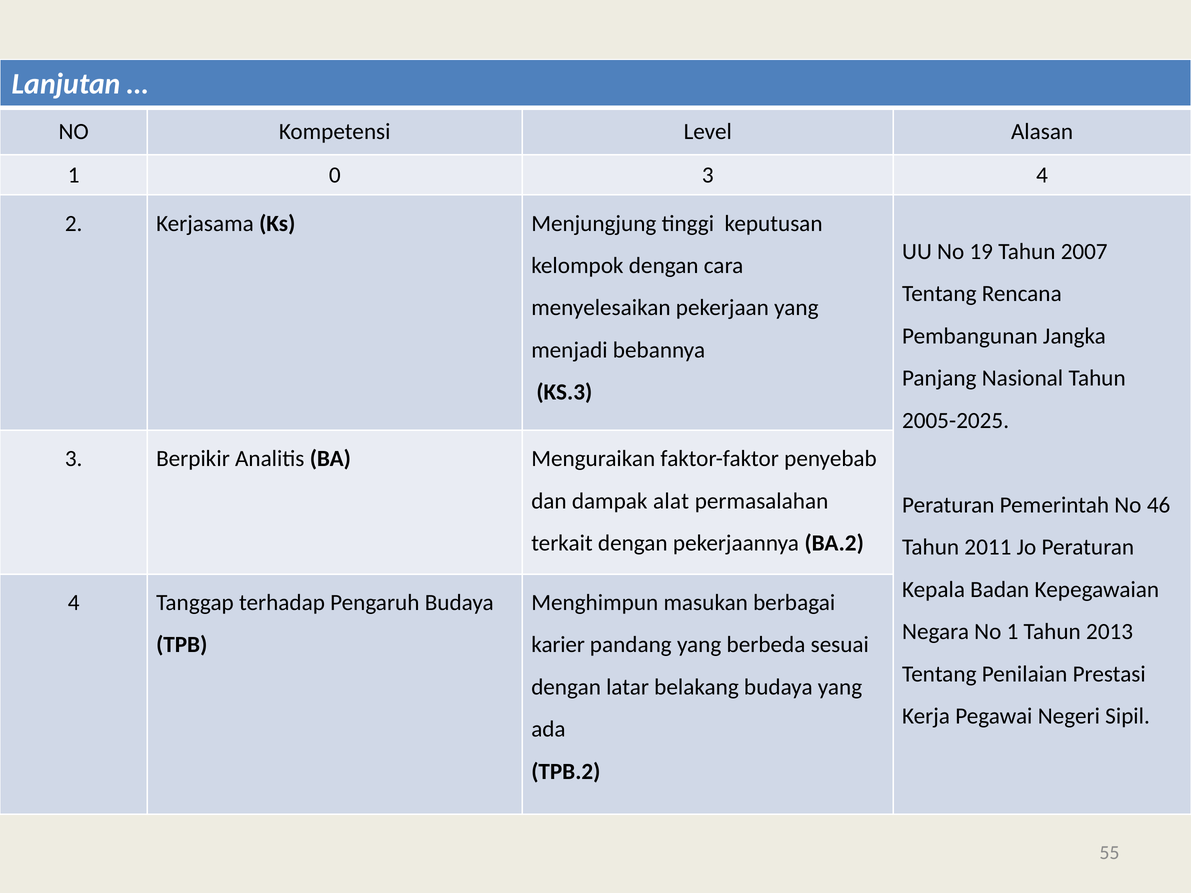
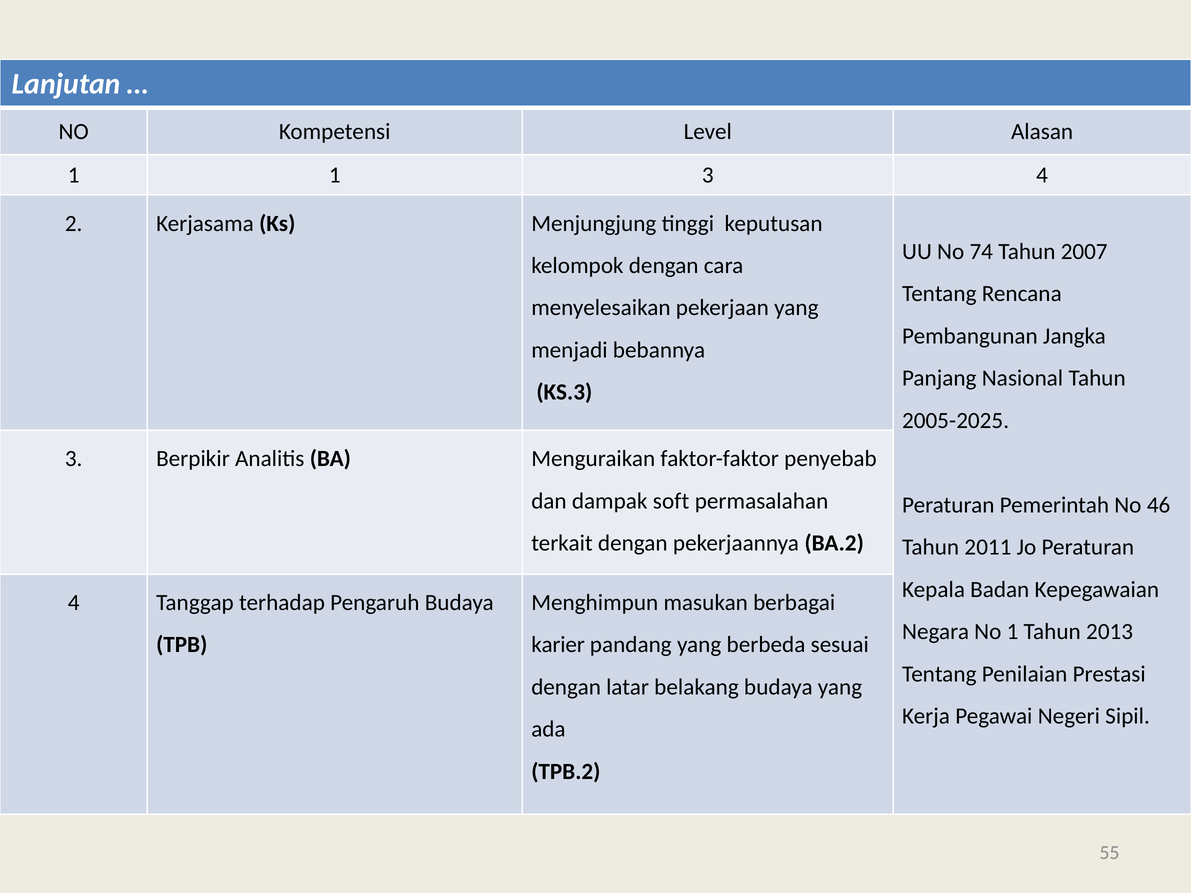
1 0: 0 -> 1
19: 19 -> 74
alat: alat -> soft
